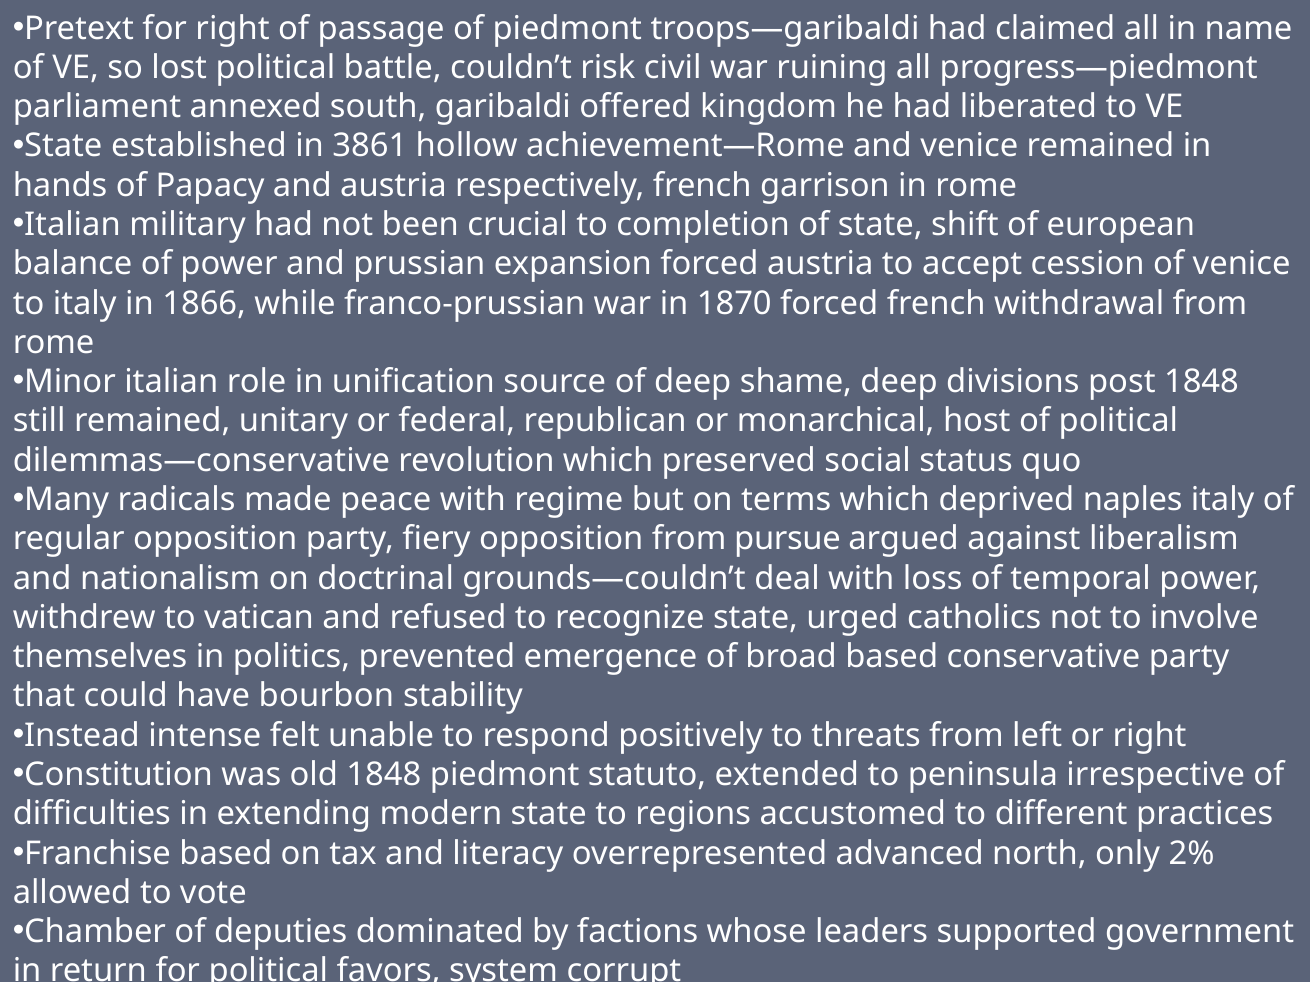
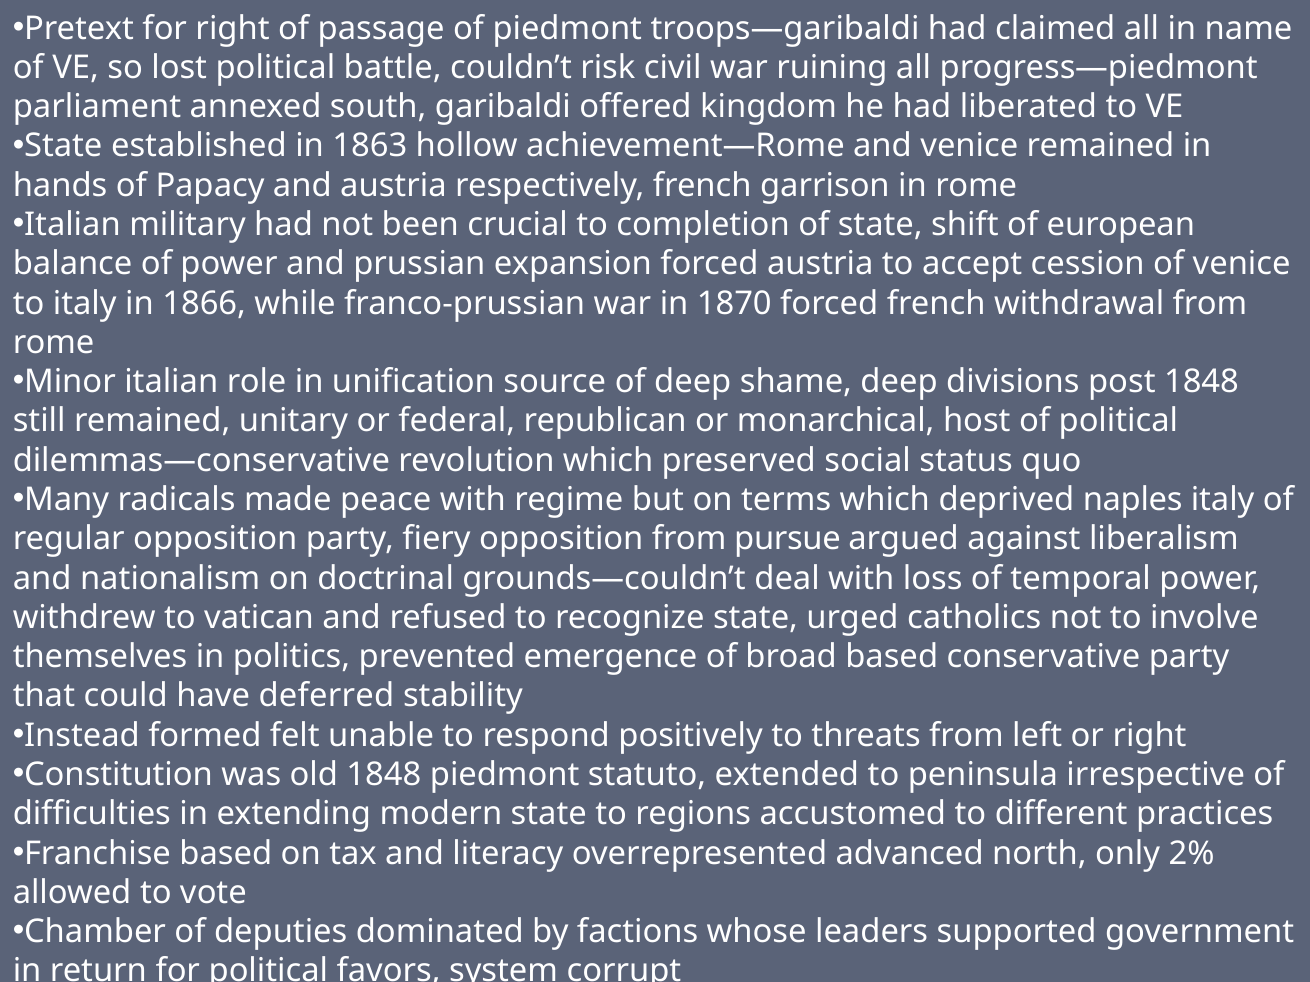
3861: 3861 -> 1863
have bourbon: bourbon -> deferred
intense: intense -> formed
